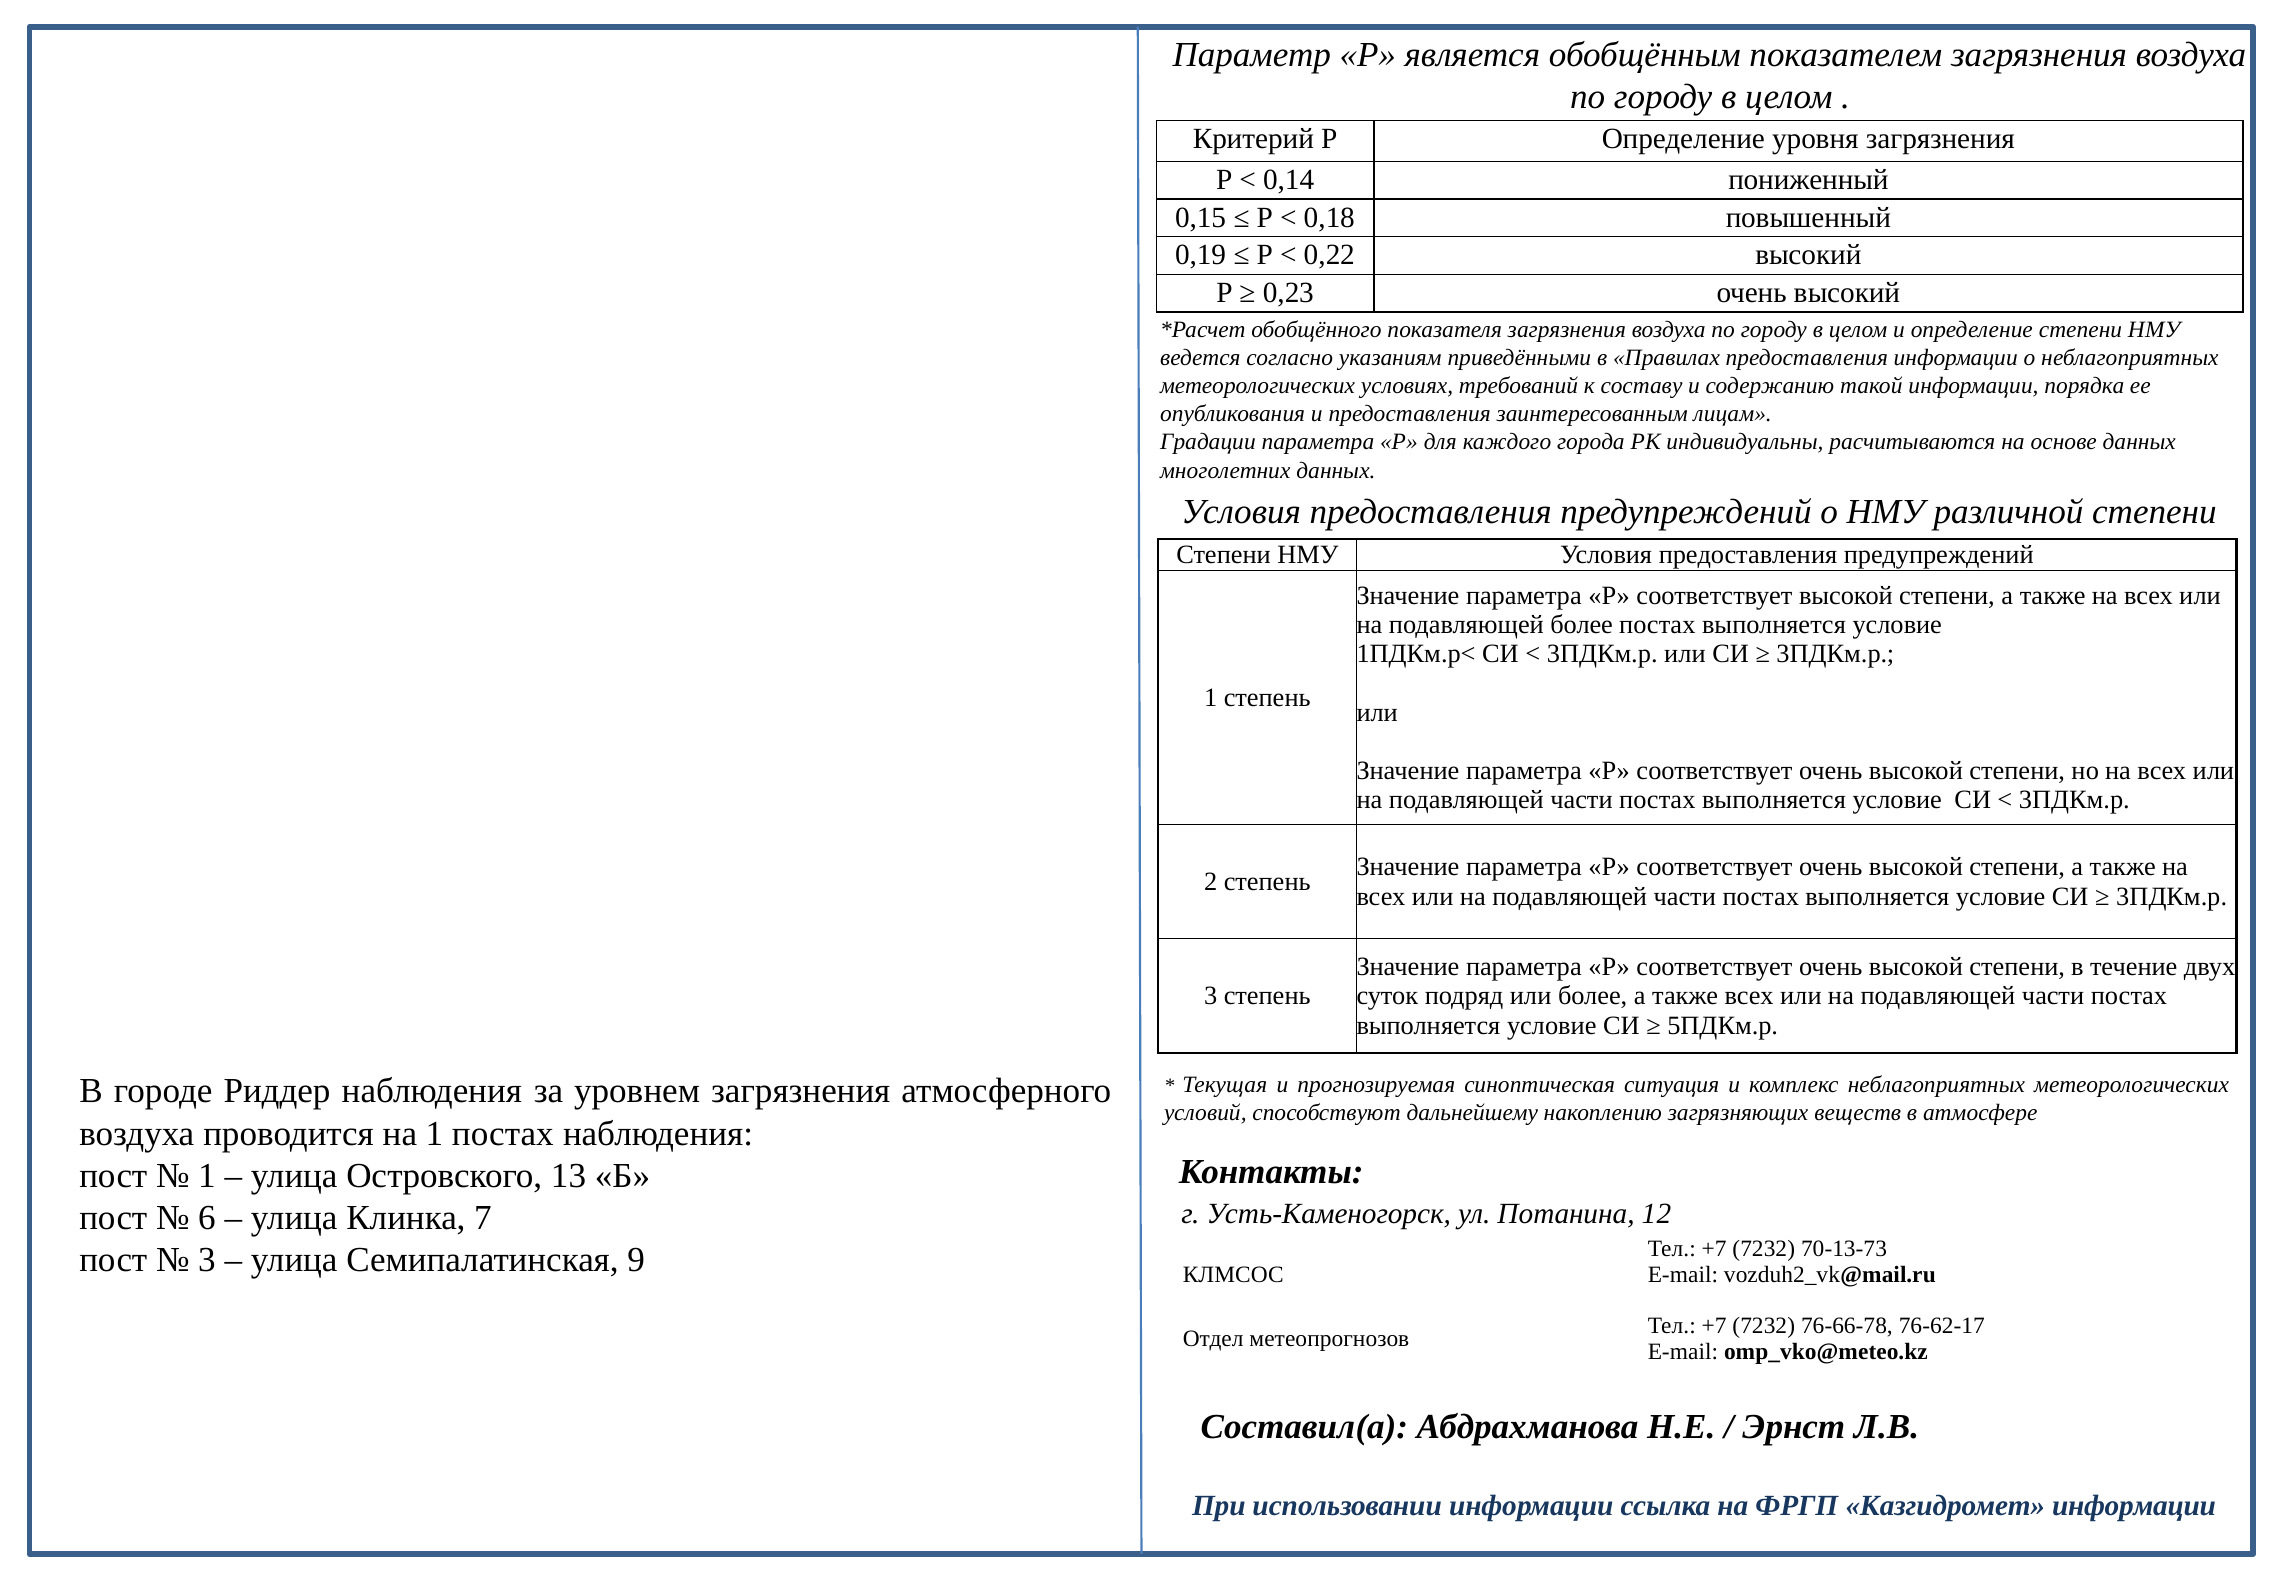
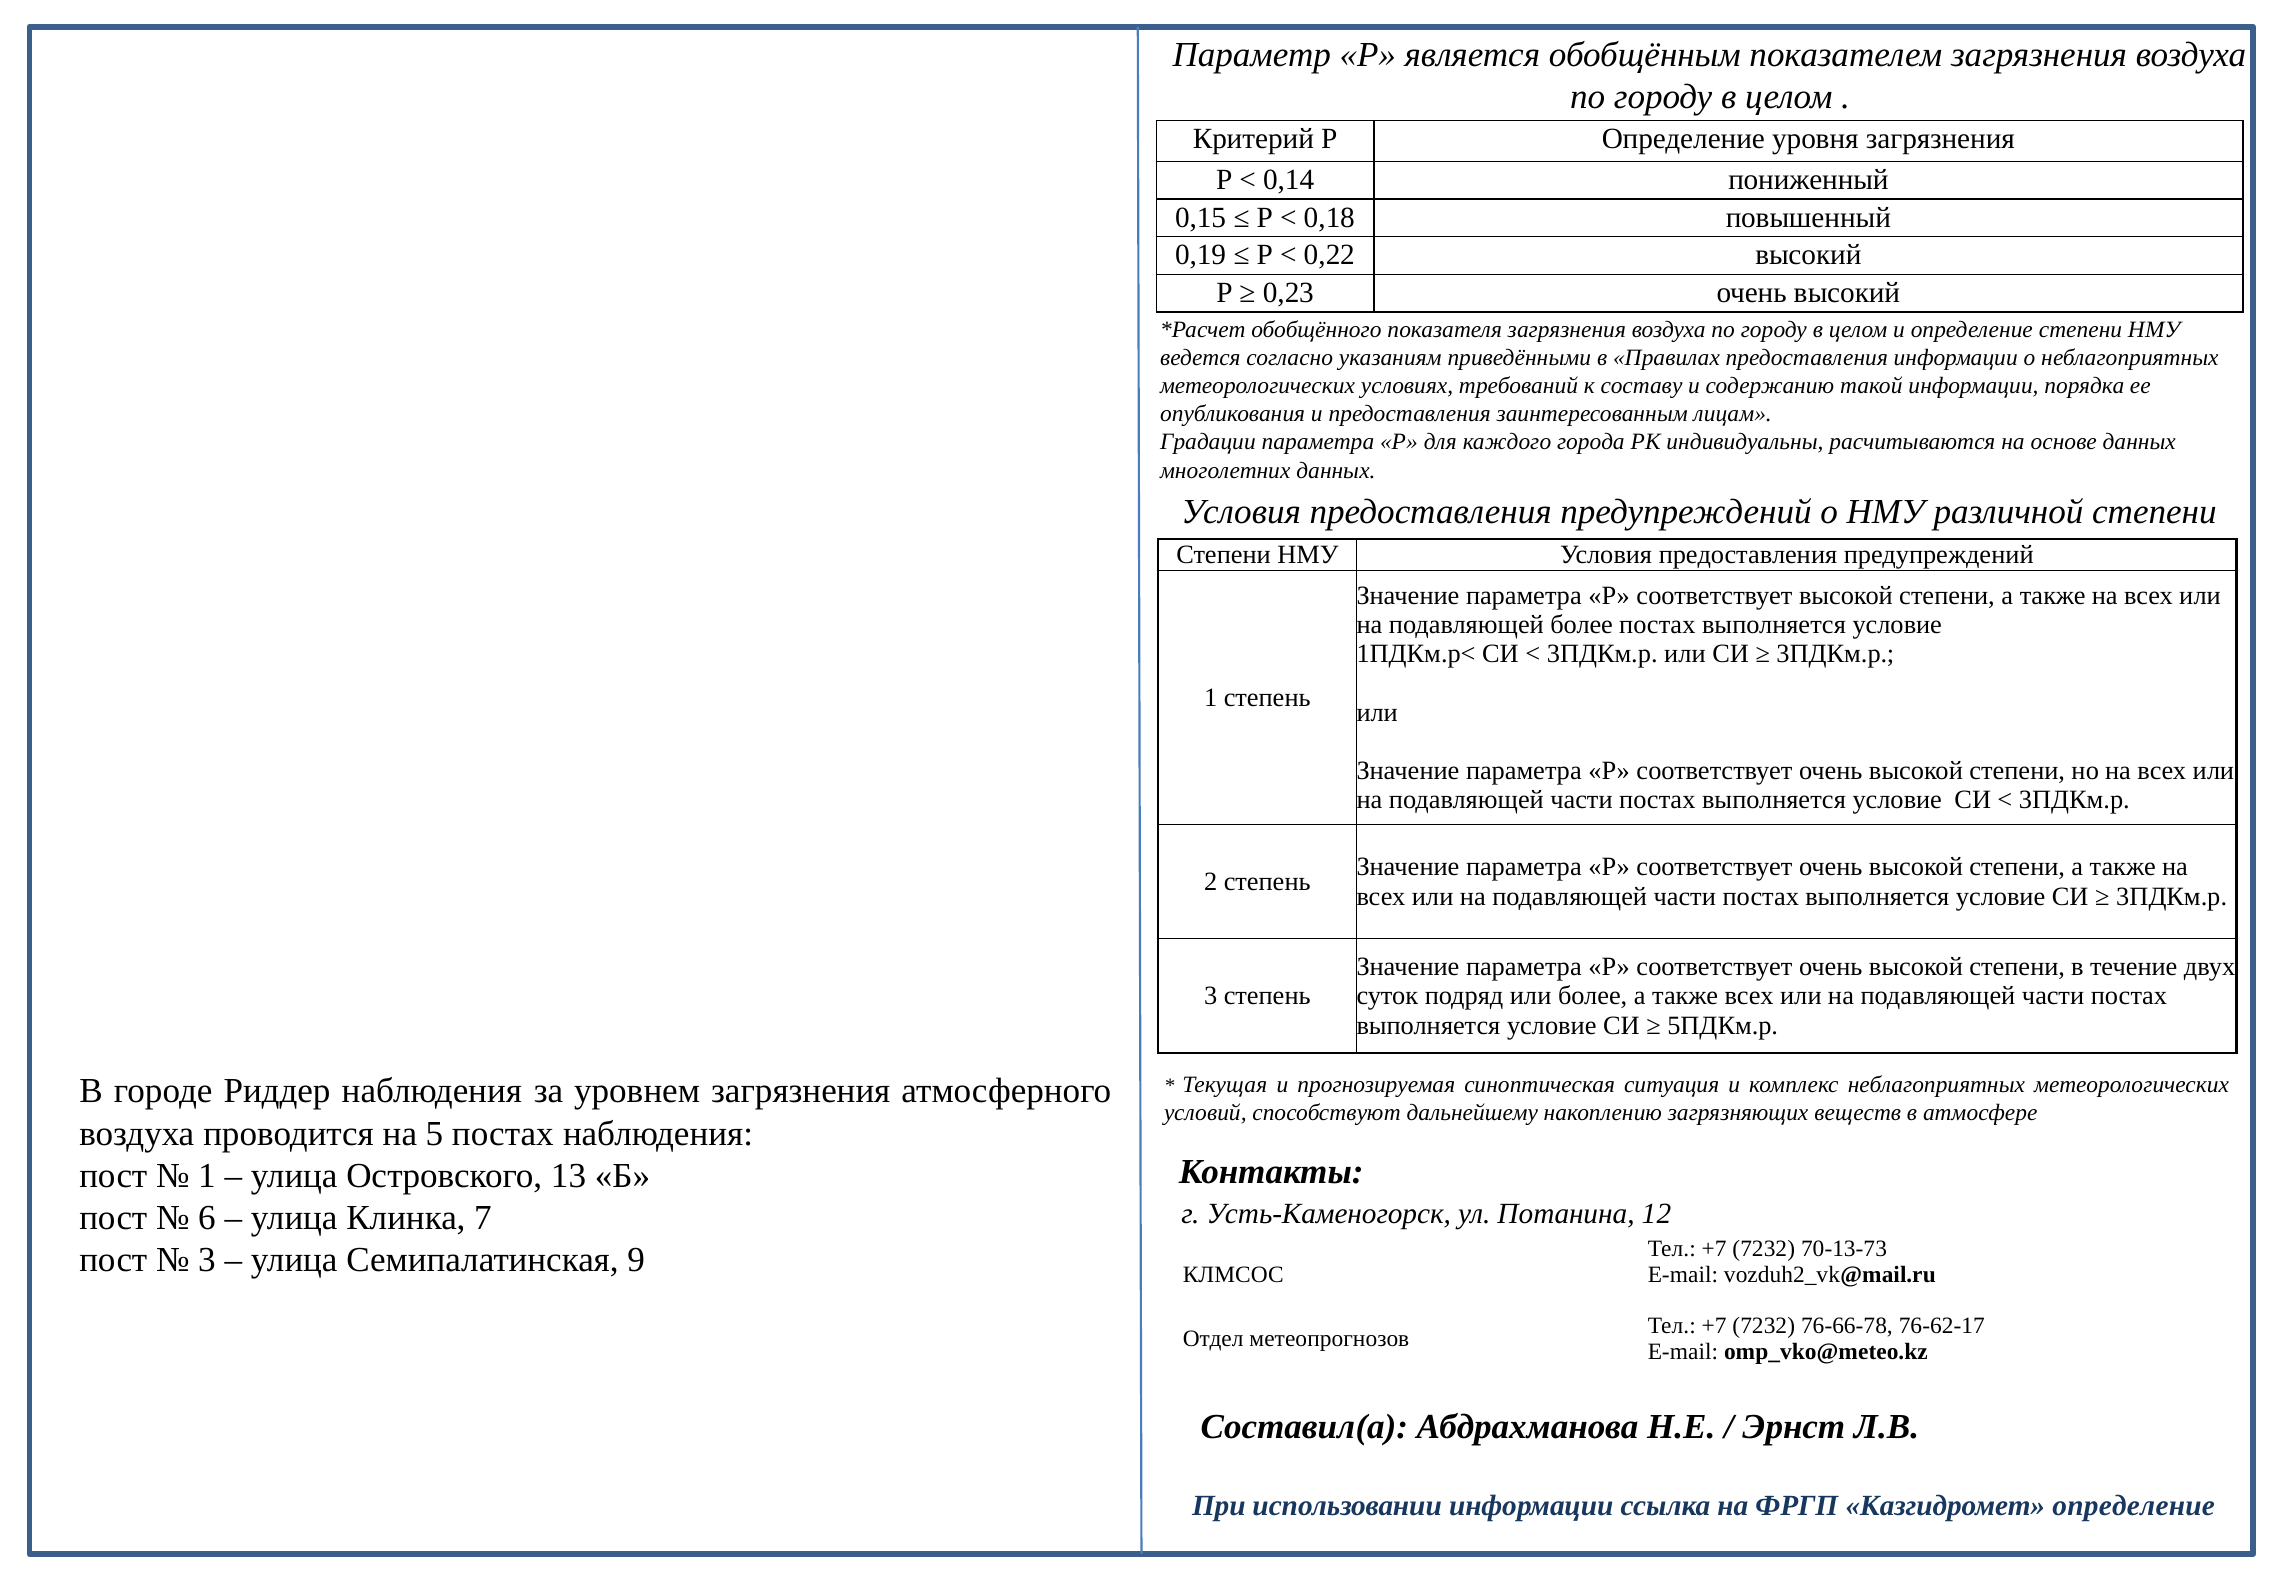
на 1: 1 -> 5
Казгидромет информации: информации -> определение
